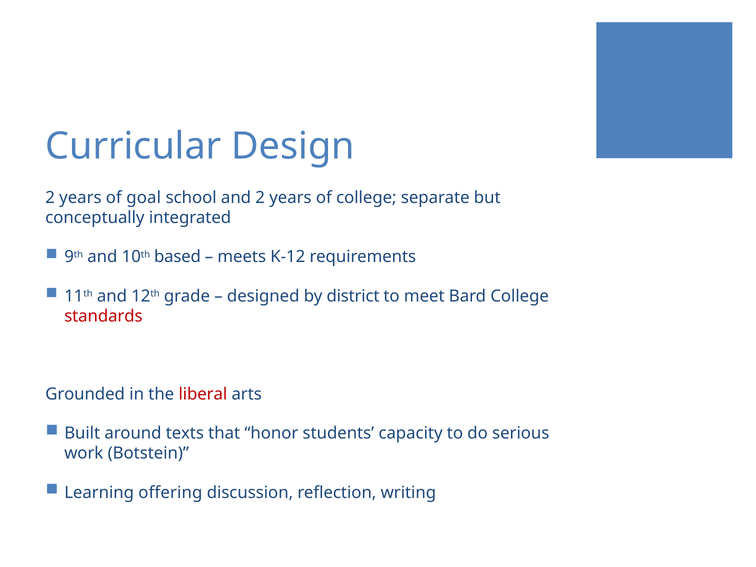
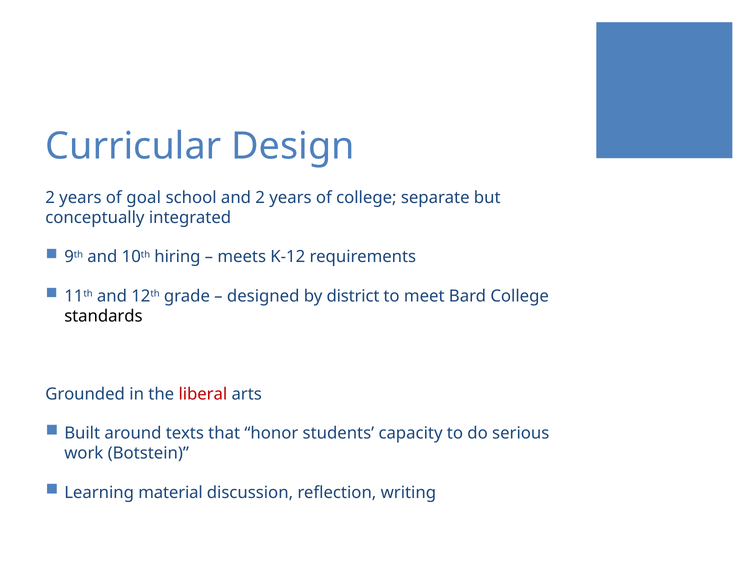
based: based -> hiring
standards colour: red -> black
offering: offering -> material
